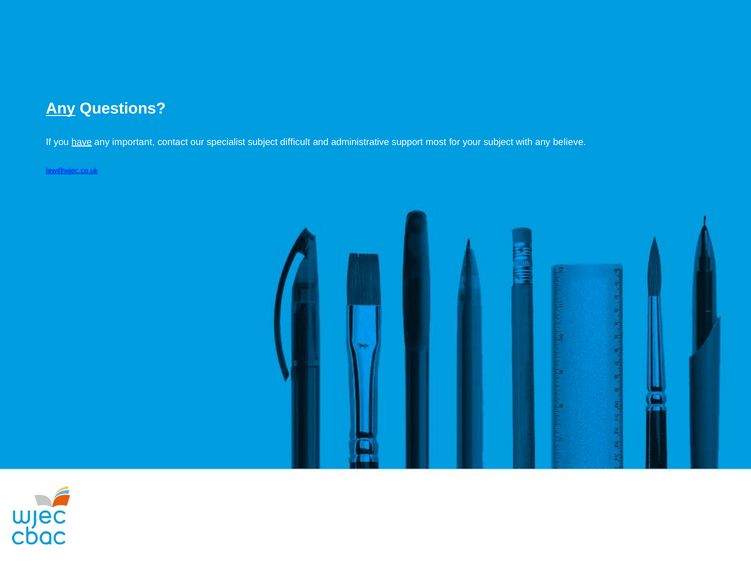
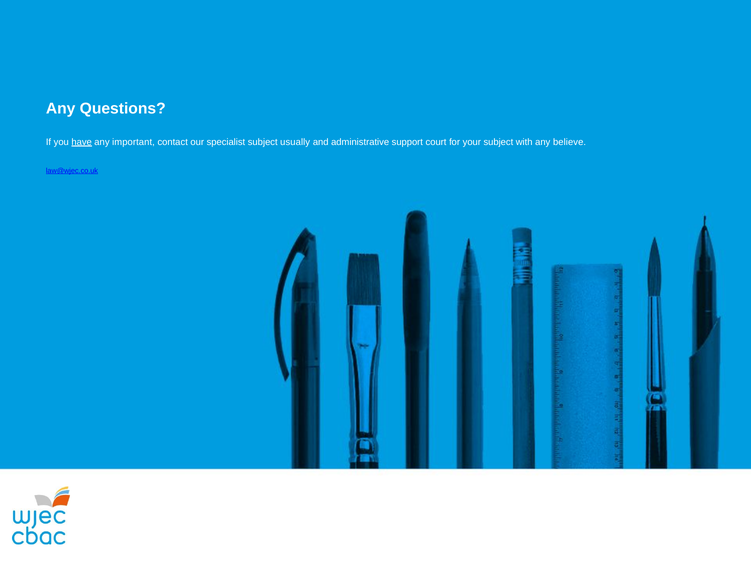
Any at (61, 109) underline: present -> none
difficult: difficult -> usually
most: most -> court
